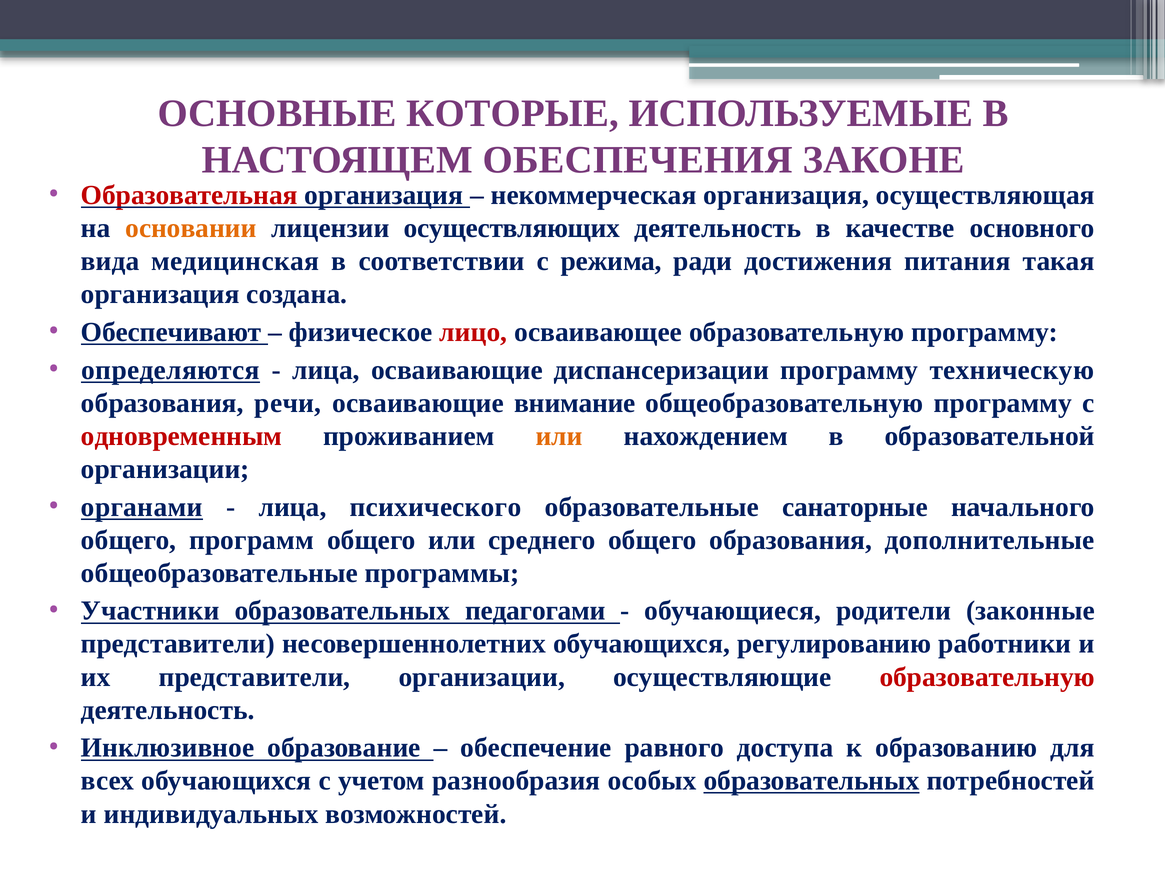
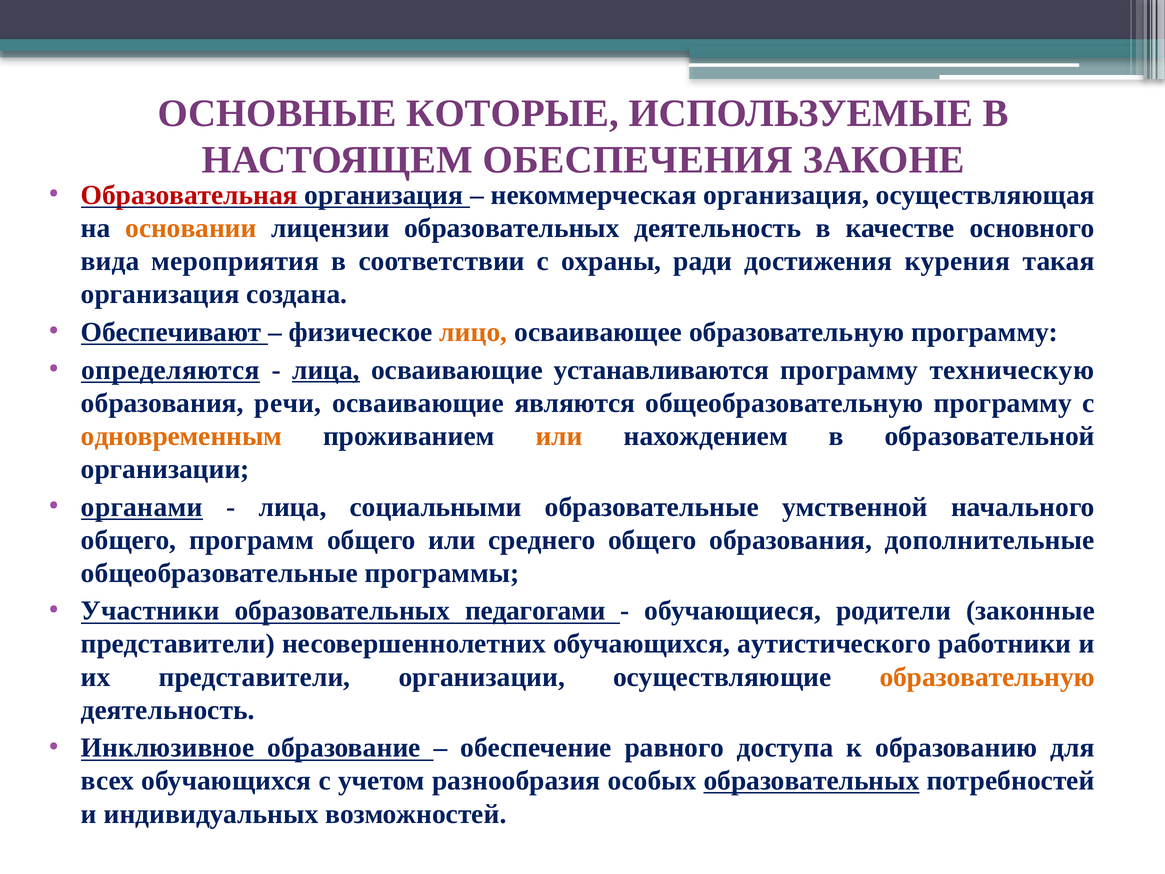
лицензии осуществляющих: осуществляющих -> образовательных
медицинская: медицинская -> мероприятия
режима: режима -> охраны
питания: питания -> курения
лицо colour: red -> orange
лица at (326, 370) underline: none -> present
диспансеризации: диспансеризации -> устанавливаются
внимание: внимание -> являются
одновременным colour: red -> orange
психического: психического -> социальными
санаторные: санаторные -> умственной
регулированию: регулированию -> аутистического
образовательную at (987, 677) colour: red -> orange
